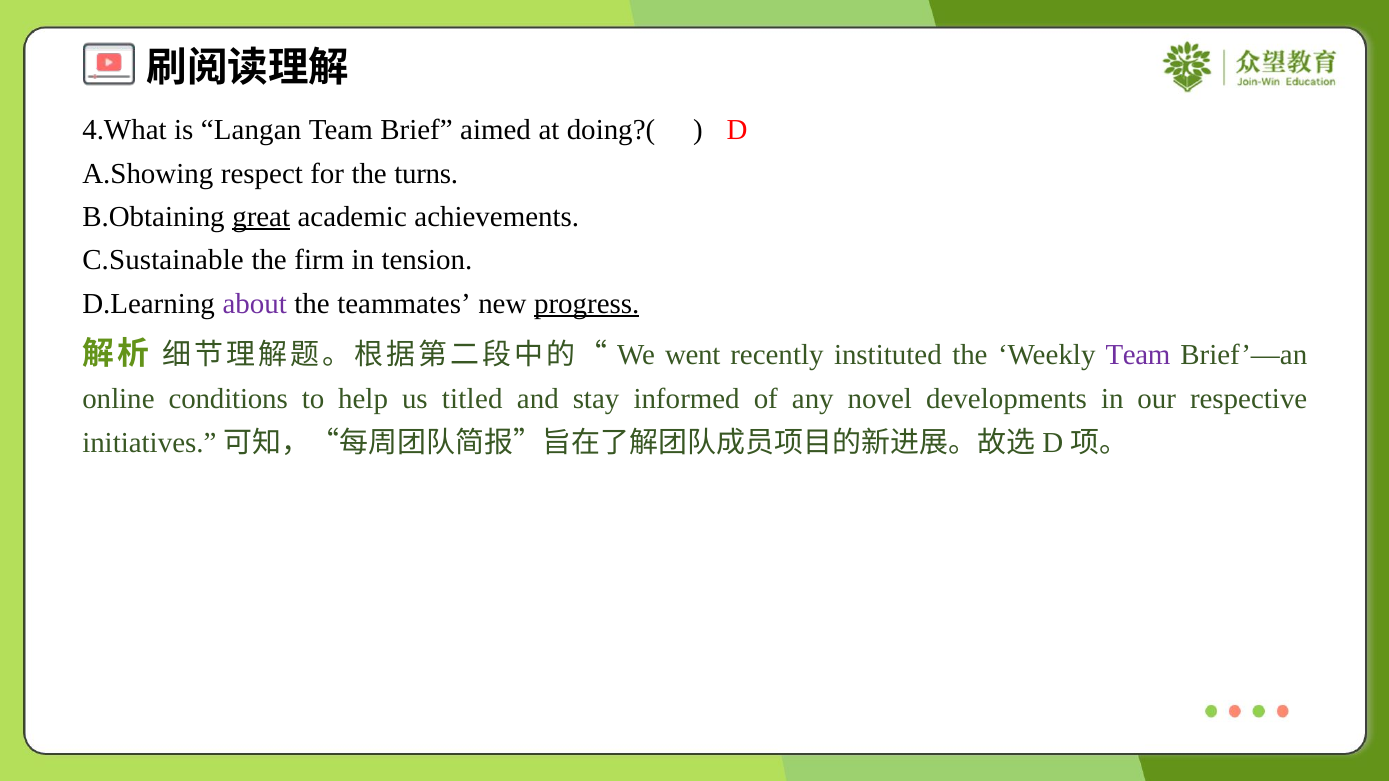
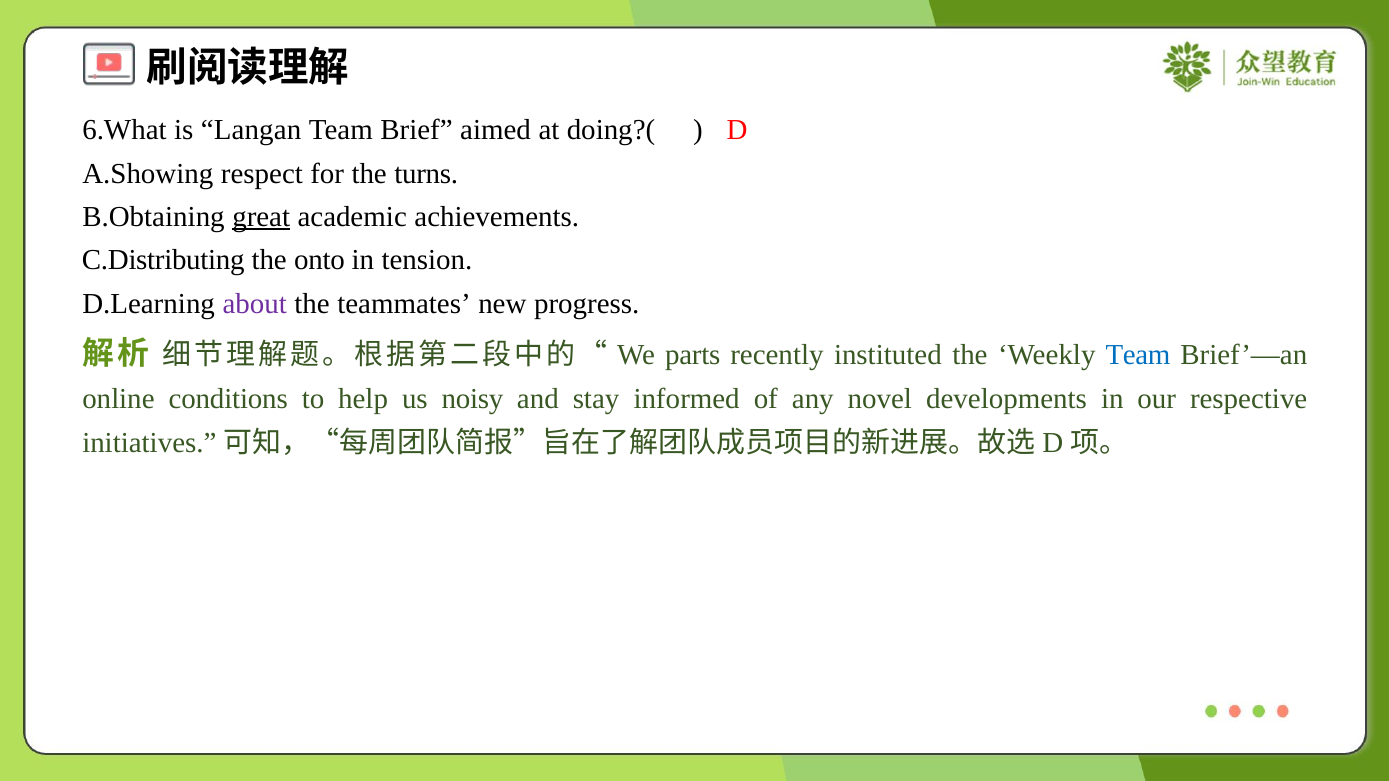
4.What: 4.What -> 6.What
C.Sustainable: C.Sustainable -> C.Distributing
firm: firm -> onto
progress underline: present -> none
went: went -> parts
Team at (1138, 355) colour: purple -> blue
titled: titled -> noisy
